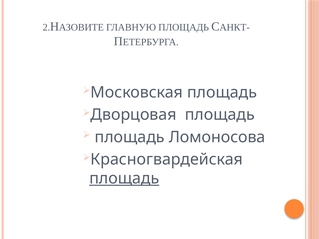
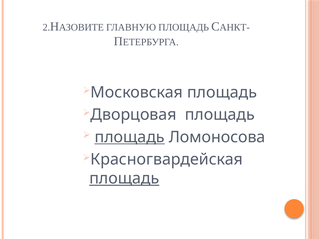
площадь at (130, 137) underline: none -> present
